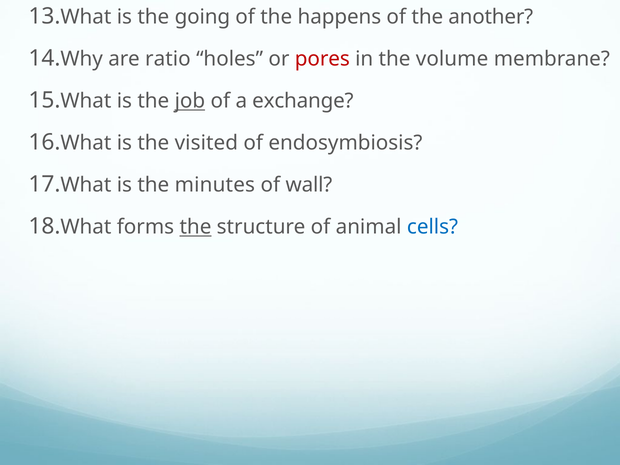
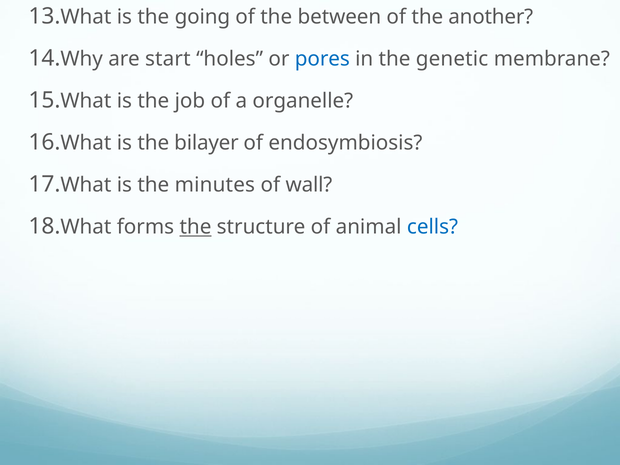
happens: happens -> between
ratio: ratio -> start
pores colour: red -> blue
volume: volume -> genetic
job underline: present -> none
exchange: exchange -> organelle
visited: visited -> bilayer
